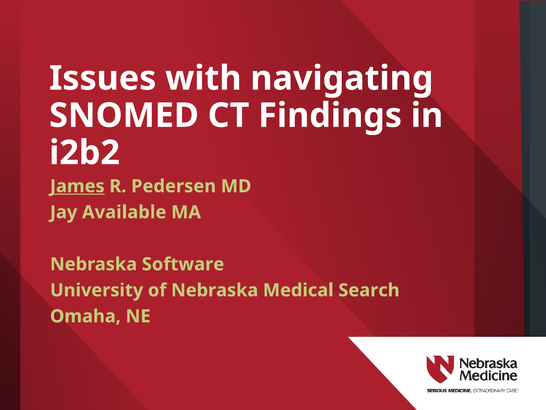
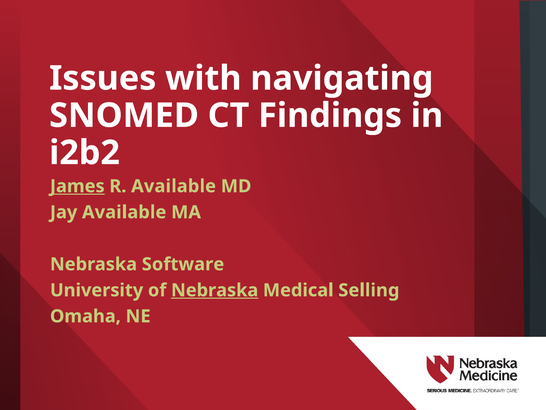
R Pedersen: Pedersen -> Available
Nebraska at (215, 290) underline: none -> present
Search: Search -> Selling
